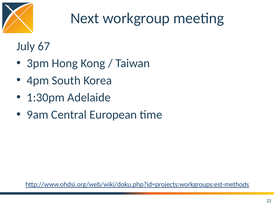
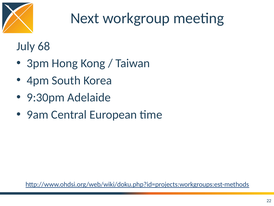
67: 67 -> 68
1:30pm: 1:30pm -> 9:30pm
